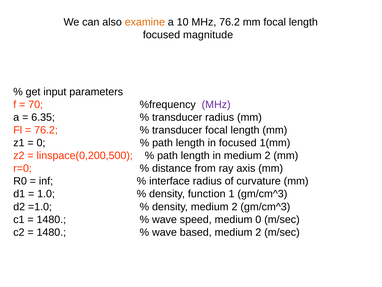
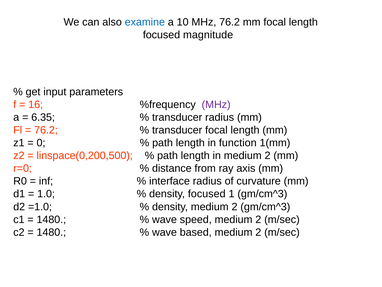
examine colour: orange -> blue
70: 70 -> 16
in focused: focused -> function
density function: function -> focused
speed medium 0: 0 -> 2
